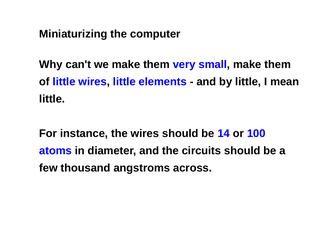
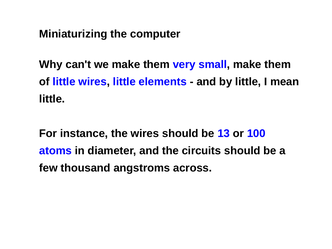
14: 14 -> 13
